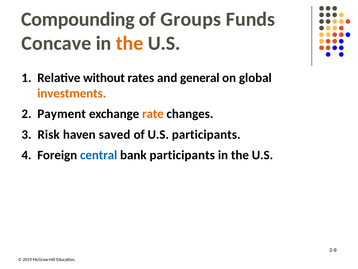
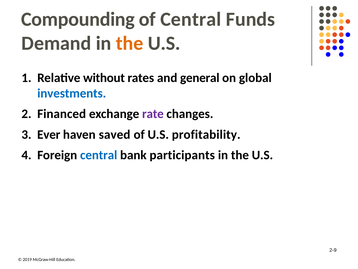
of Groups: Groups -> Central
Concave: Concave -> Demand
investments colour: orange -> blue
Payment: Payment -> Financed
rate colour: orange -> purple
Risk: Risk -> Ever
U.S participants: participants -> profitability
